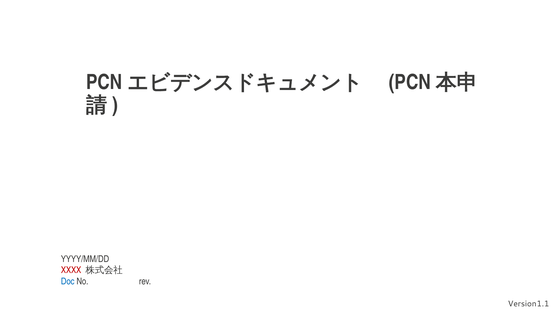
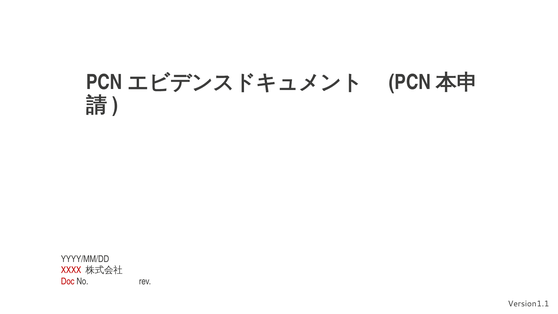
Doc colour: blue -> red
